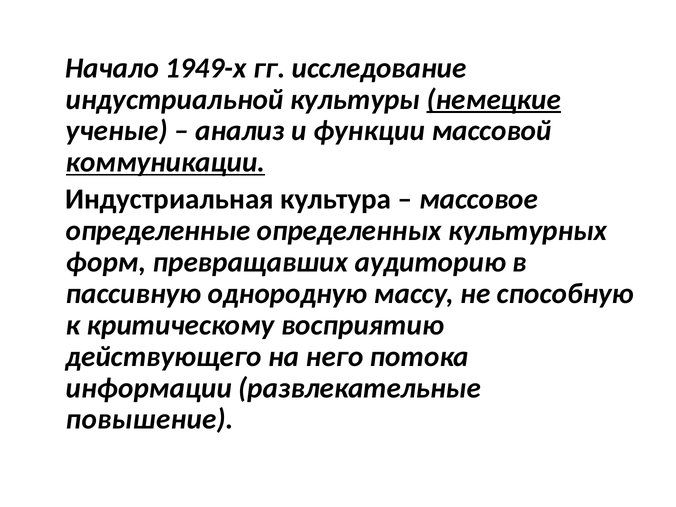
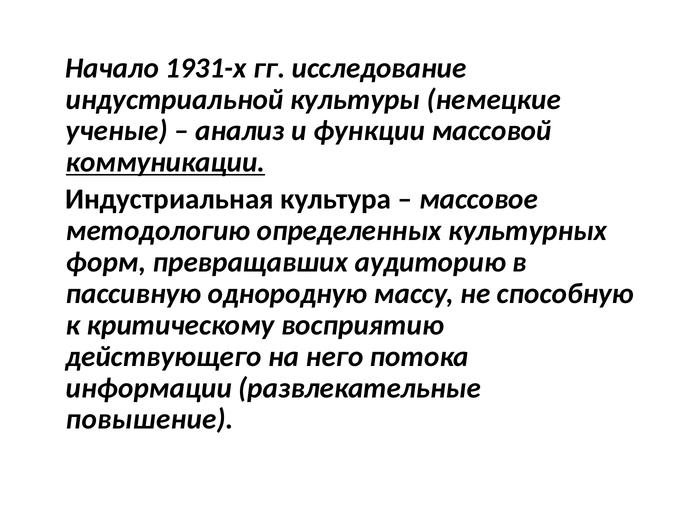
1949-х: 1949-х -> 1931-х
немецкие underline: present -> none
определенные: определенные -> методологию
